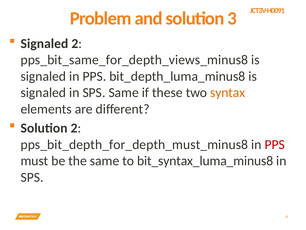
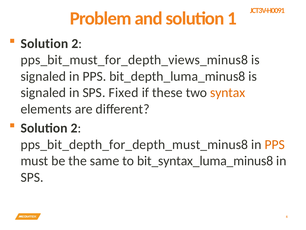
3: 3 -> 1
Signaled at (44, 43): Signaled -> Solution
pps_bit_same_for_depth_views_minus8: pps_bit_same_for_depth_views_minus8 -> pps_bit_must_for_depth_views_minus8
SPS Same: Same -> Fixed
PPS at (275, 144) colour: red -> orange
